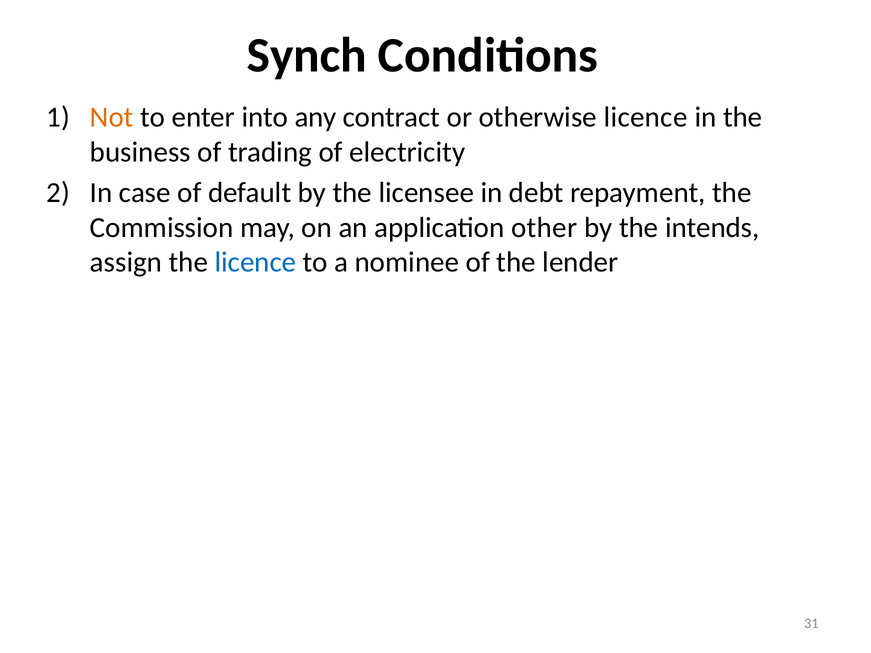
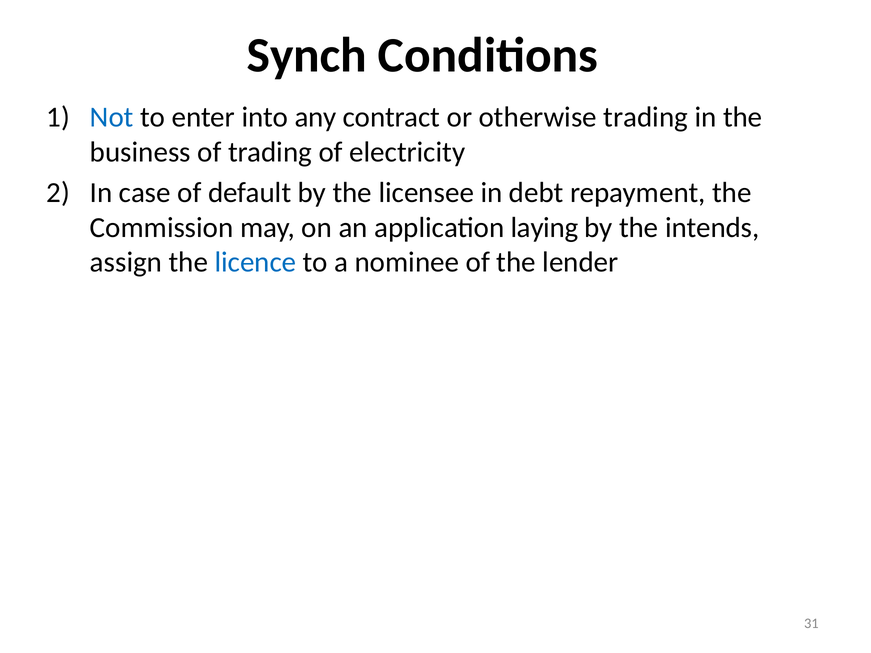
Not colour: orange -> blue
otherwise licence: licence -> trading
other: other -> laying
